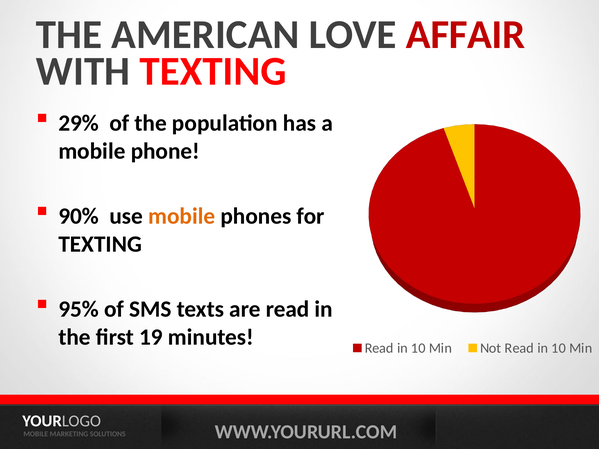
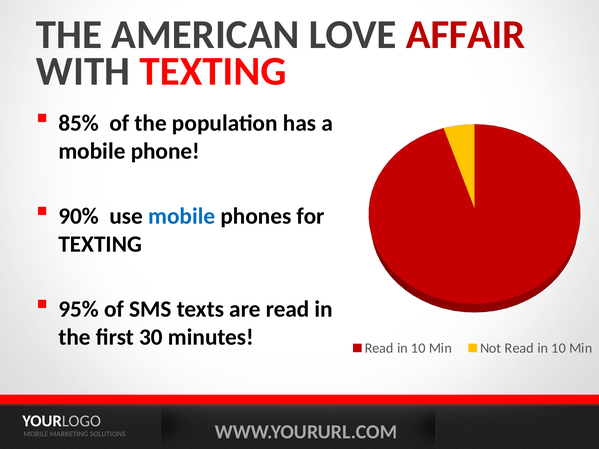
29%: 29% -> 85%
mobile at (182, 216) colour: orange -> blue
19: 19 -> 30
